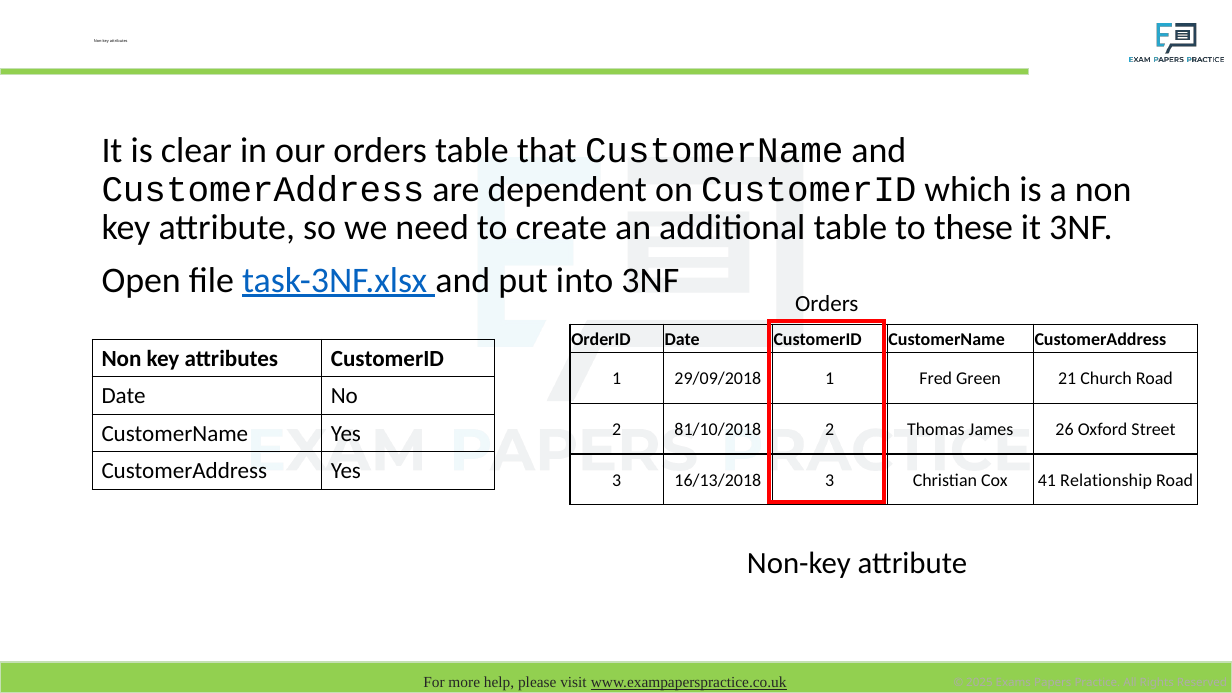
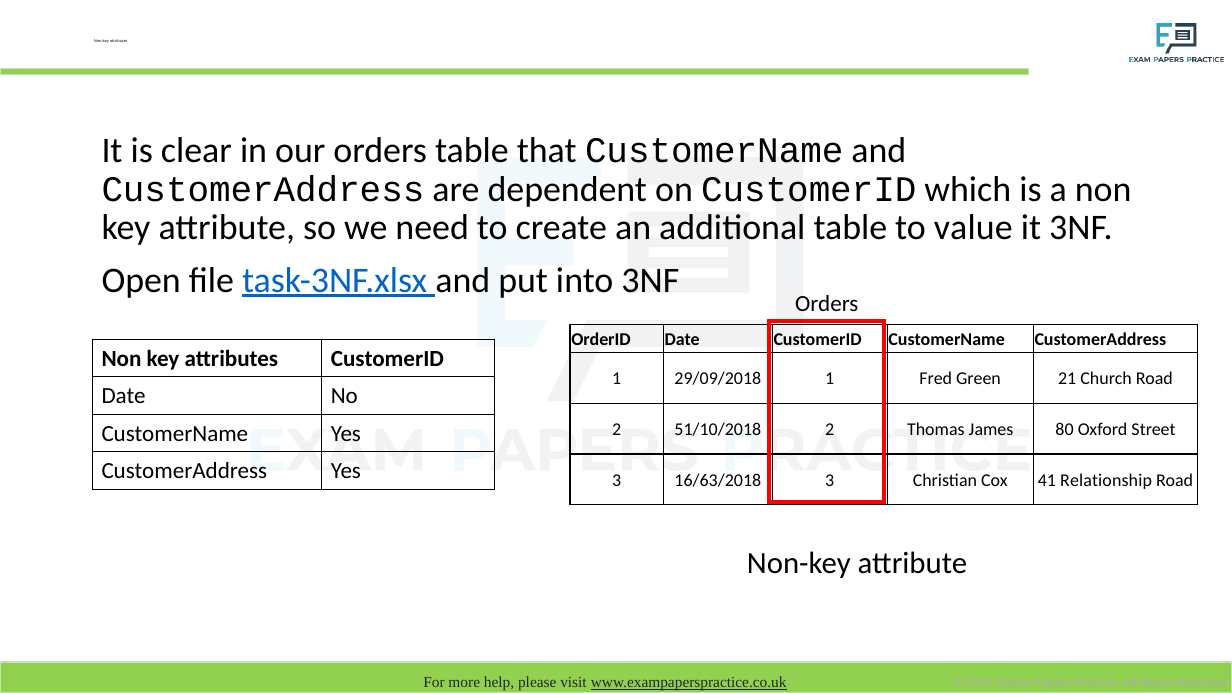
these: these -> value
81/10/2018: 81/10/2018 -> 51/10/2018
26: 26 -> 80
16/13/2018: 16/13/2018 -> 16/63/2018
